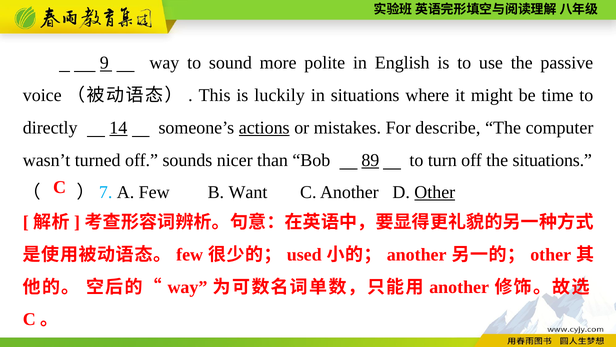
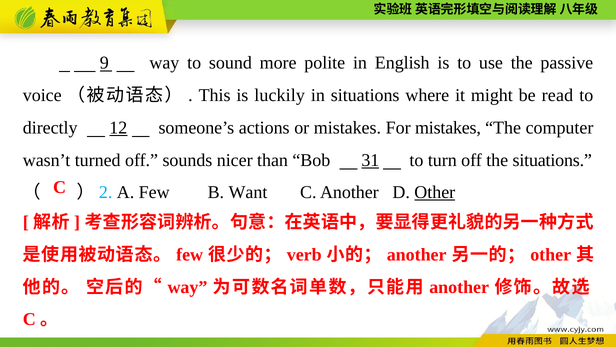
time: time -> read
14: 14 -> 12
actions underline: present -> none
For describe: describe -> mistakes
89: 89 -> 31
7: 7 -> 2
used: used -> verb
